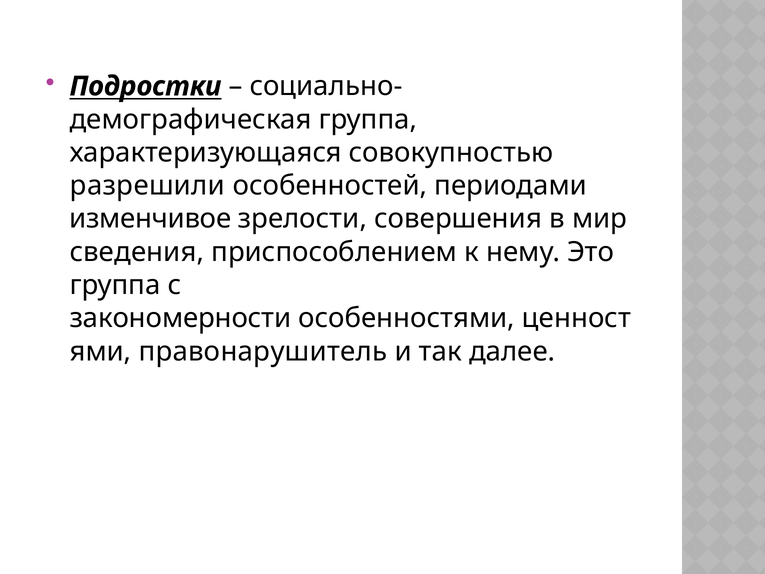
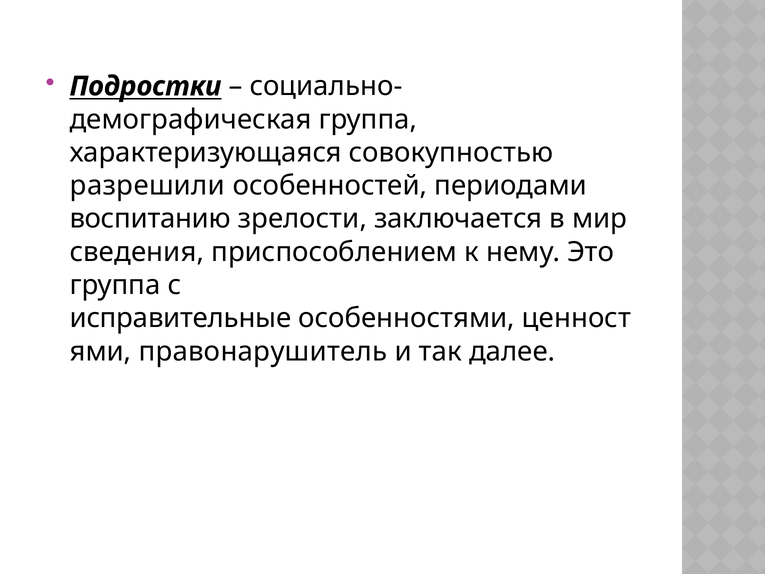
изменчивое: изменчивое -> воспитанию
совершения: совершения -> заключается
закономерности: закономерности -> исправительные
